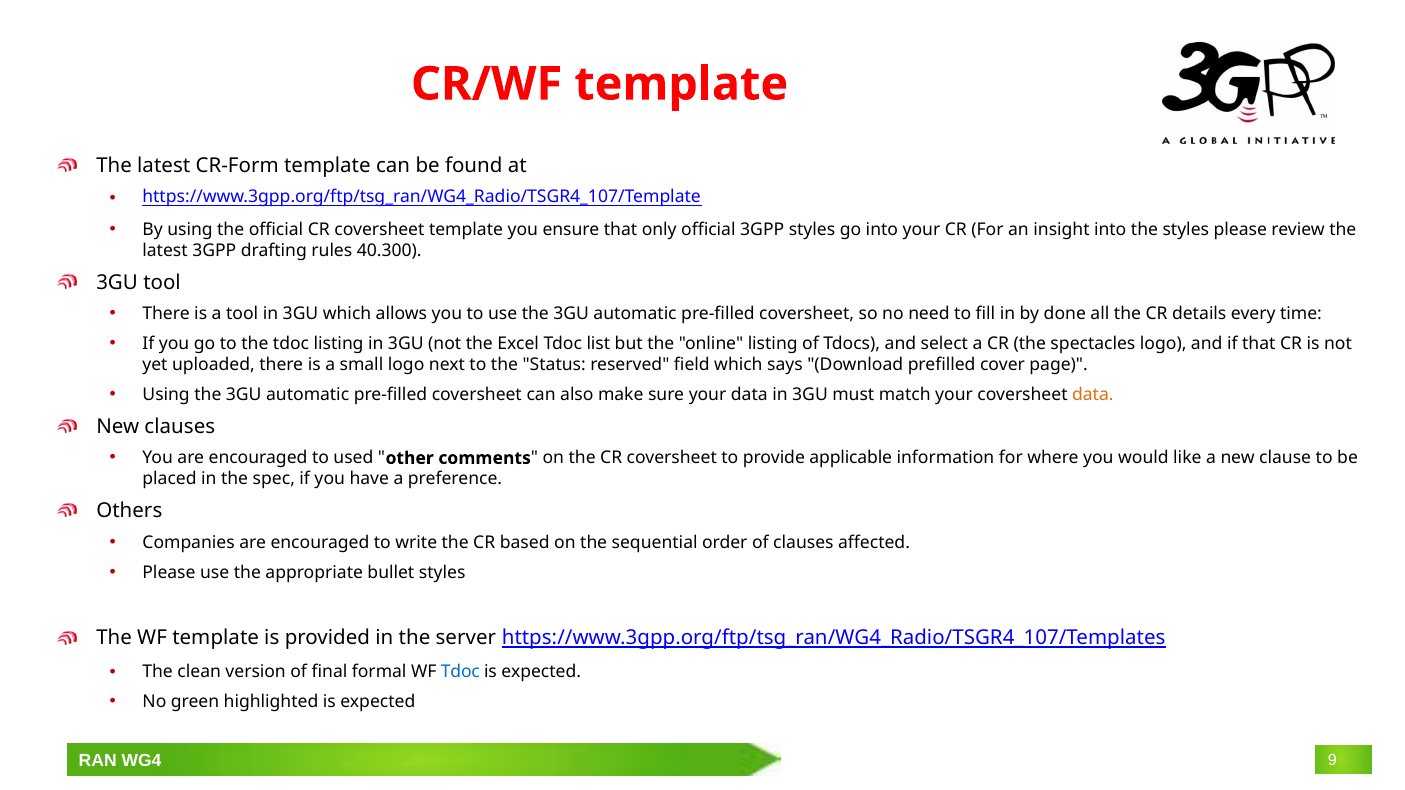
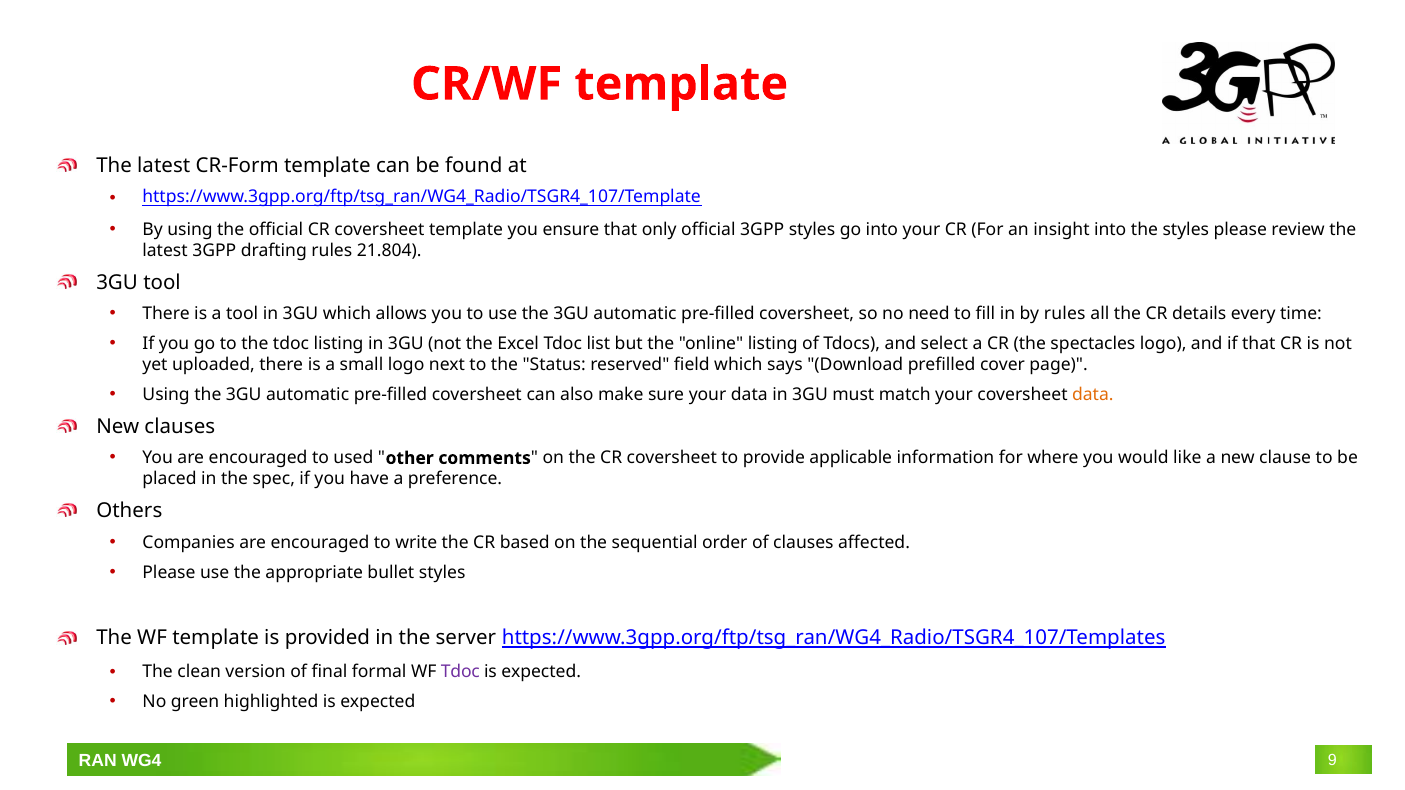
40.300: 40.300 -> 21.804
by done: done -> rules
Tdoc at (460, 672) colour: blue -> purple
